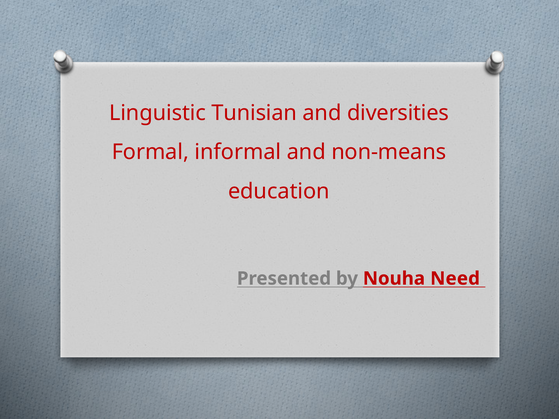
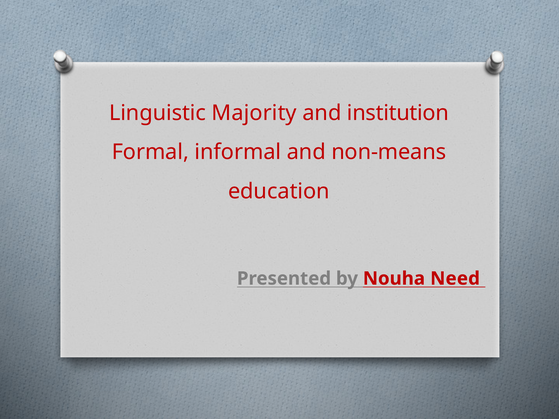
Tunisian: Tunisian -> Majority
diversities: diversities -> institution
